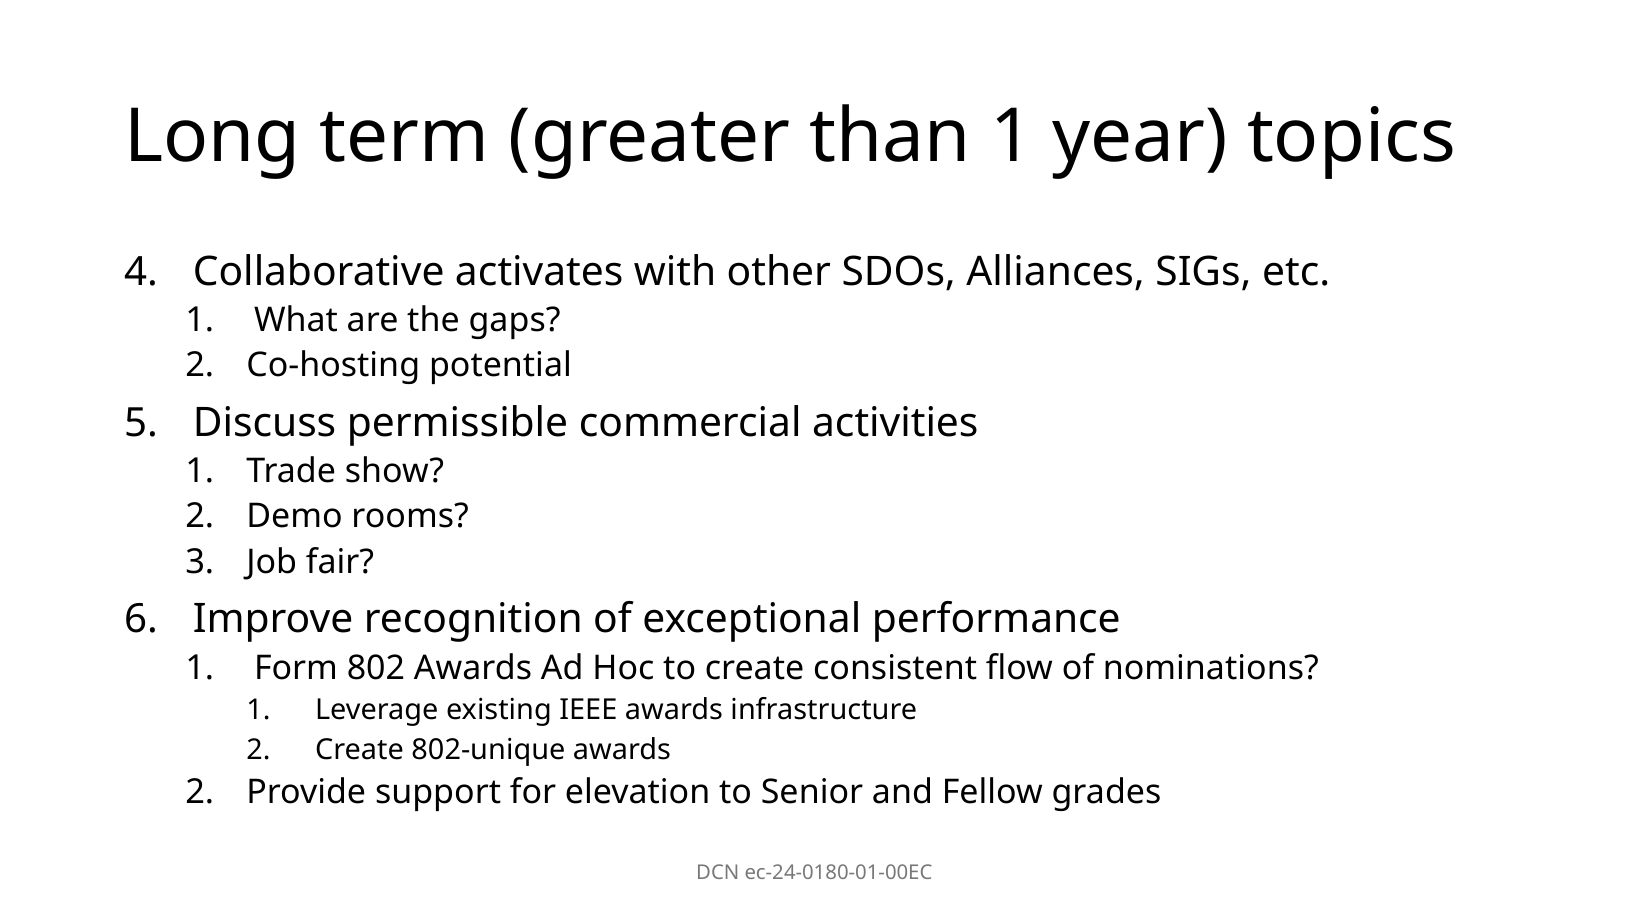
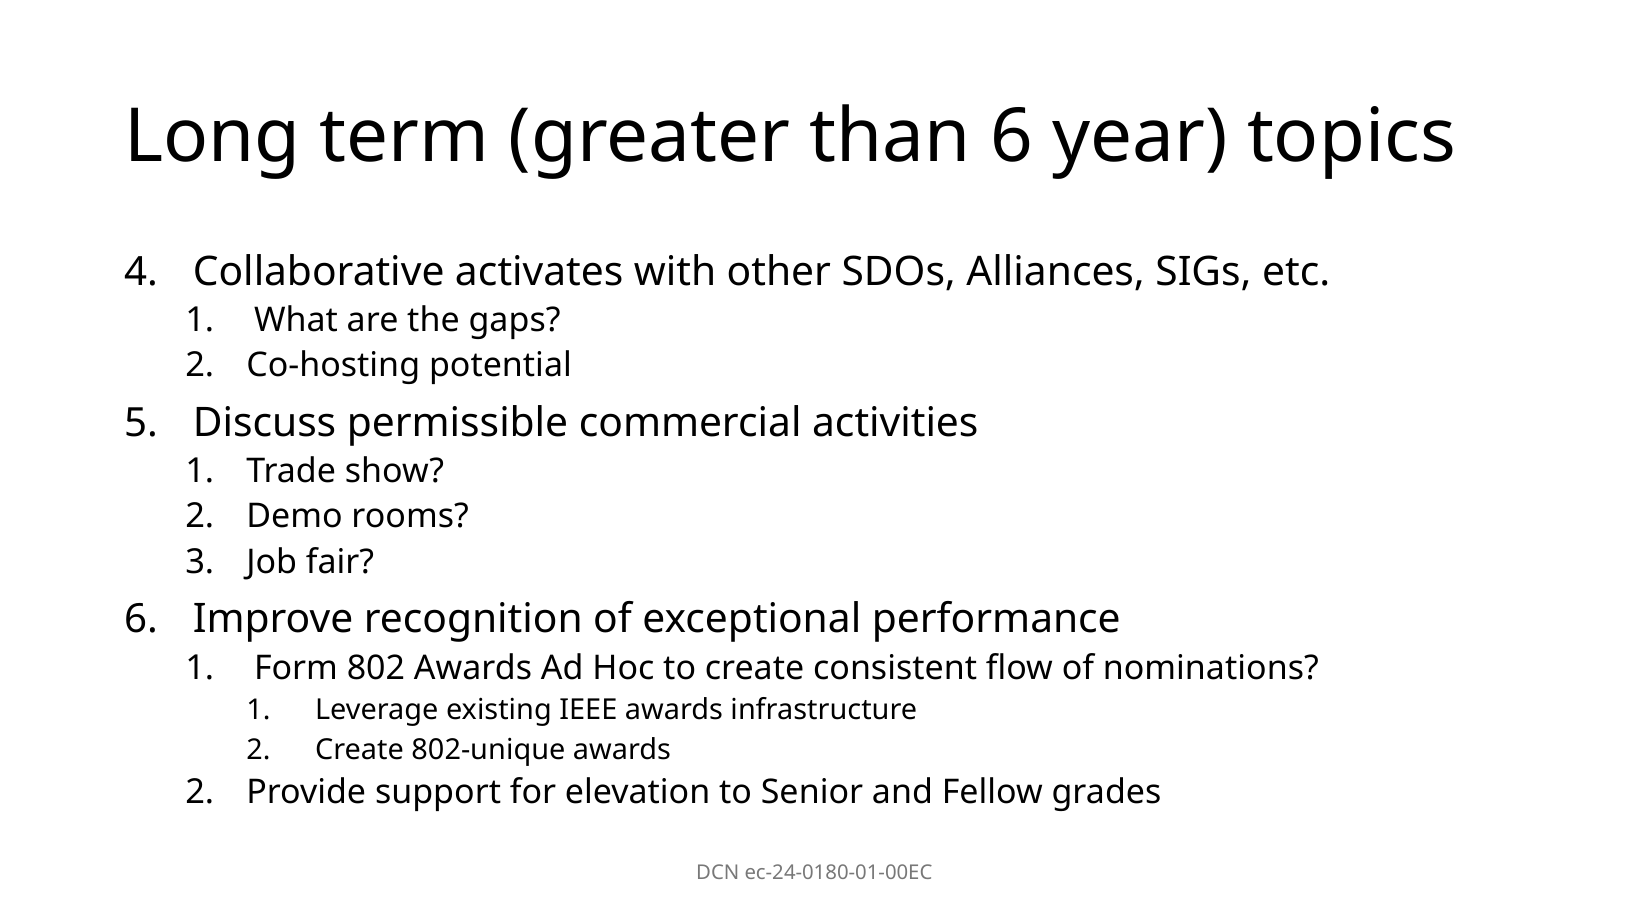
than 1: 1 -> 6
